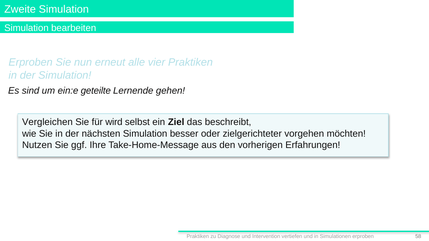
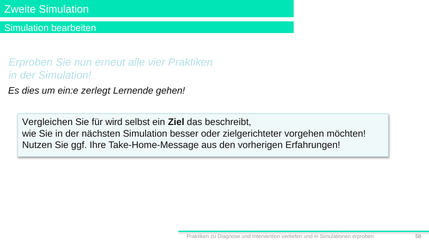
sind: sind -> dies
geteilte: geteilte -> zerlegt
